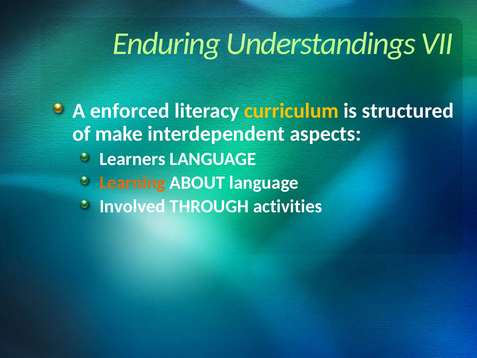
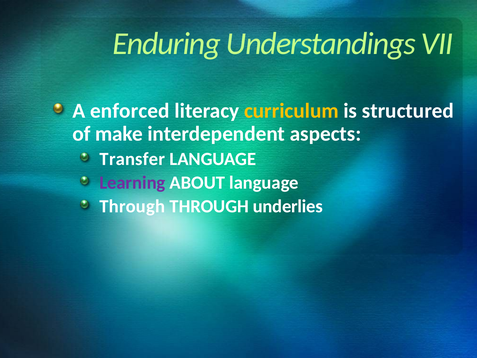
Learners: Learners -> Transfer
Learning colour: orange -> purple
Involved at (132, 206): Involved -> Through
activities: activities -> underlies
